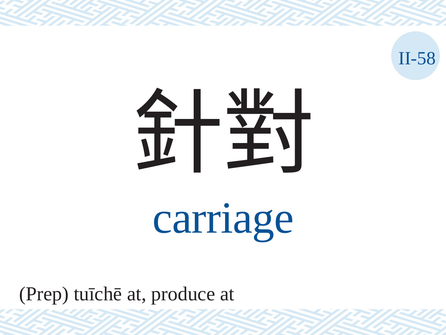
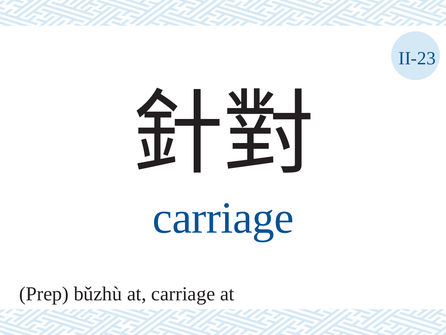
II-58: II-58 -> II-23
tuīchē: tuīchē -> bǔzhù
at produce: produce -> carriage
